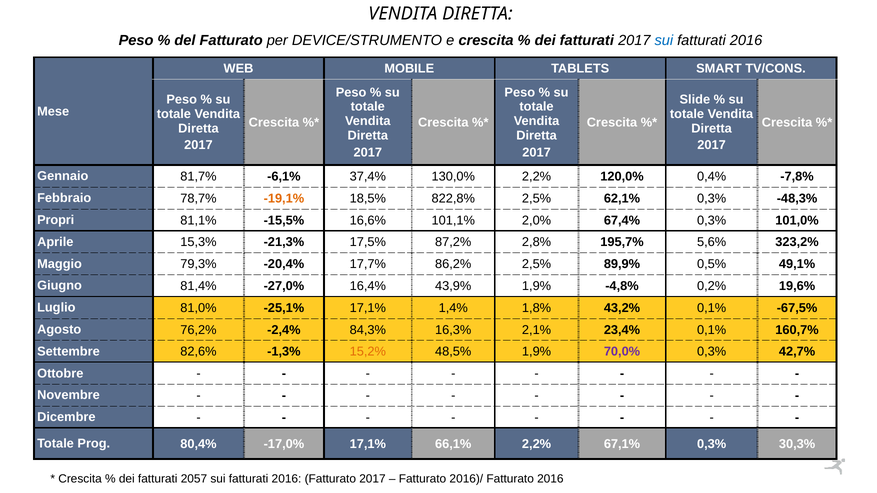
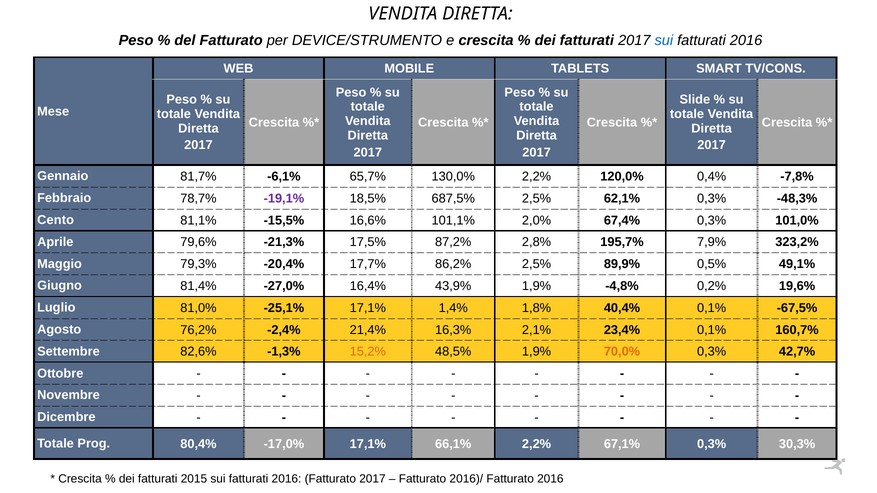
37,4%: 37,4% -> 65,7%
-19,1% colour: orange -> purple
822,8%: 822,8% -> 687,5%
Propri: Propri -> Cento
15,3%: 15,3% -> 79,6%
5,6%: 5,6% -> 7,9%
43,2%: 43,2% -> 40,4%
84,3%: 84,3% -> 21,4%
70,0% colour: purple -> orange
2057: 2057 -> 2015
